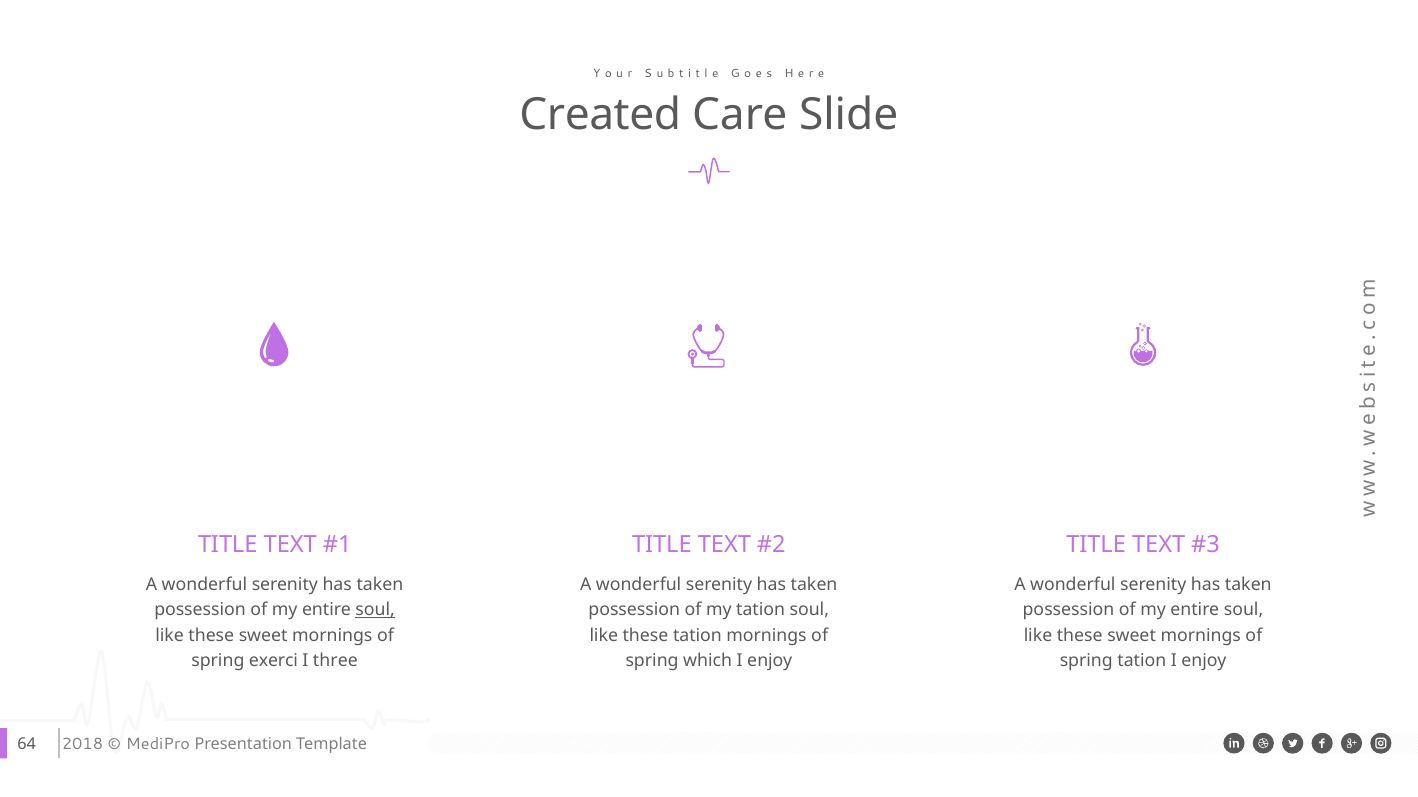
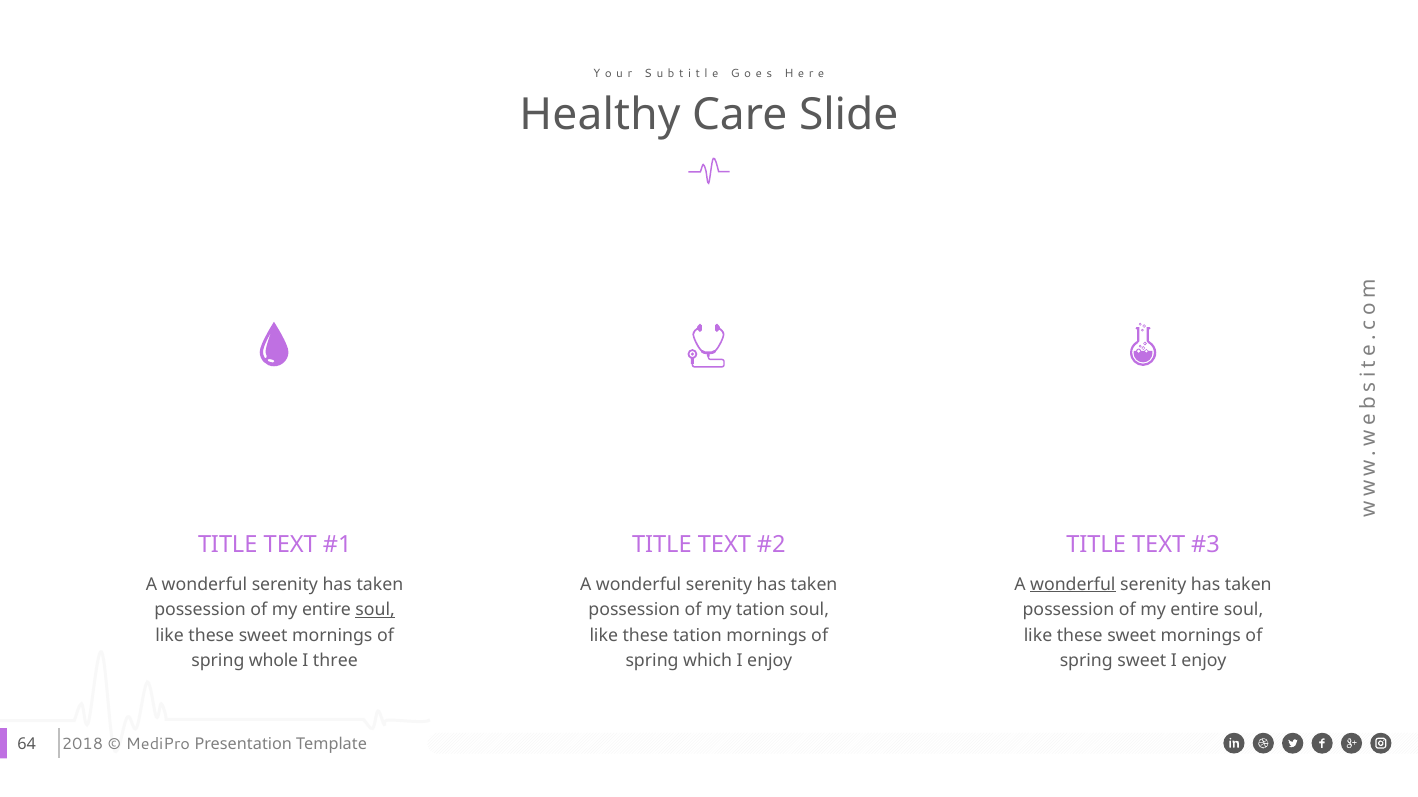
Created: Created -> Healthy
wonderful at (1073, 585) underline: none -> present
exerci: exerci -> whole
spring tation: tation -> sweet
